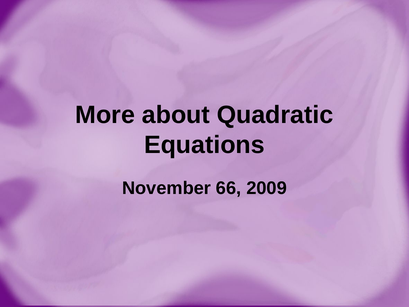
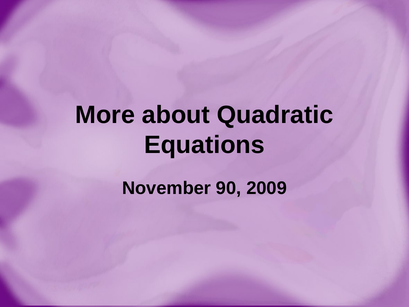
66: 66 -> 90
